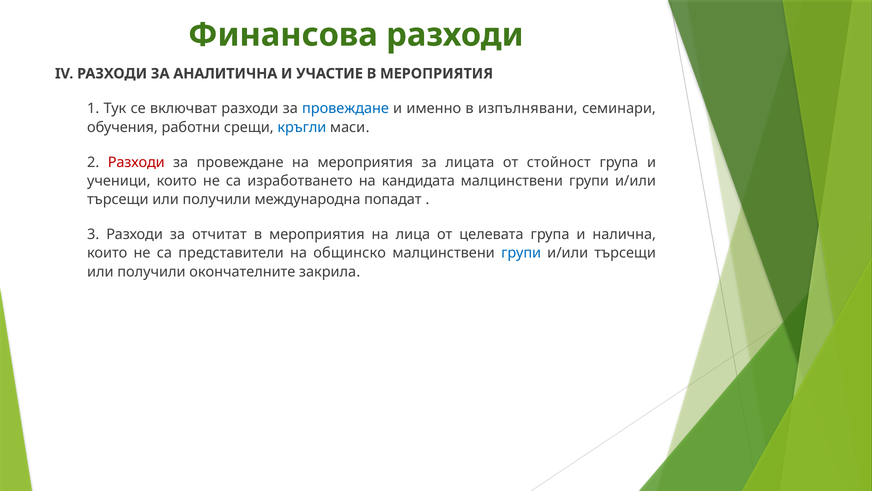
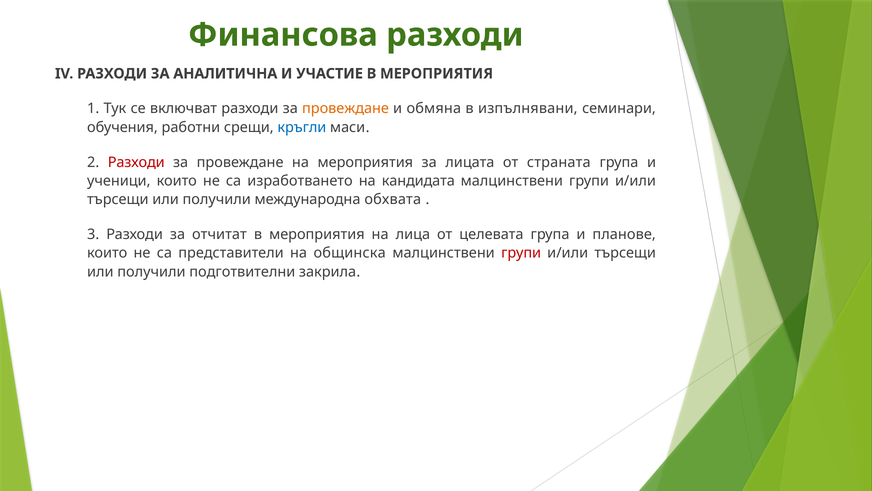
провеждане at (346, 108) colour: blue -> orange
именно: именно -> обмяна
стойност: стойност -> страната
попадат: попадат -> обхвата
налична: налична -> планове
общинско: общинско -> общинска
групи at (521, 253) colour: blue -> red
окончателните: окончателните -> подготвителни
